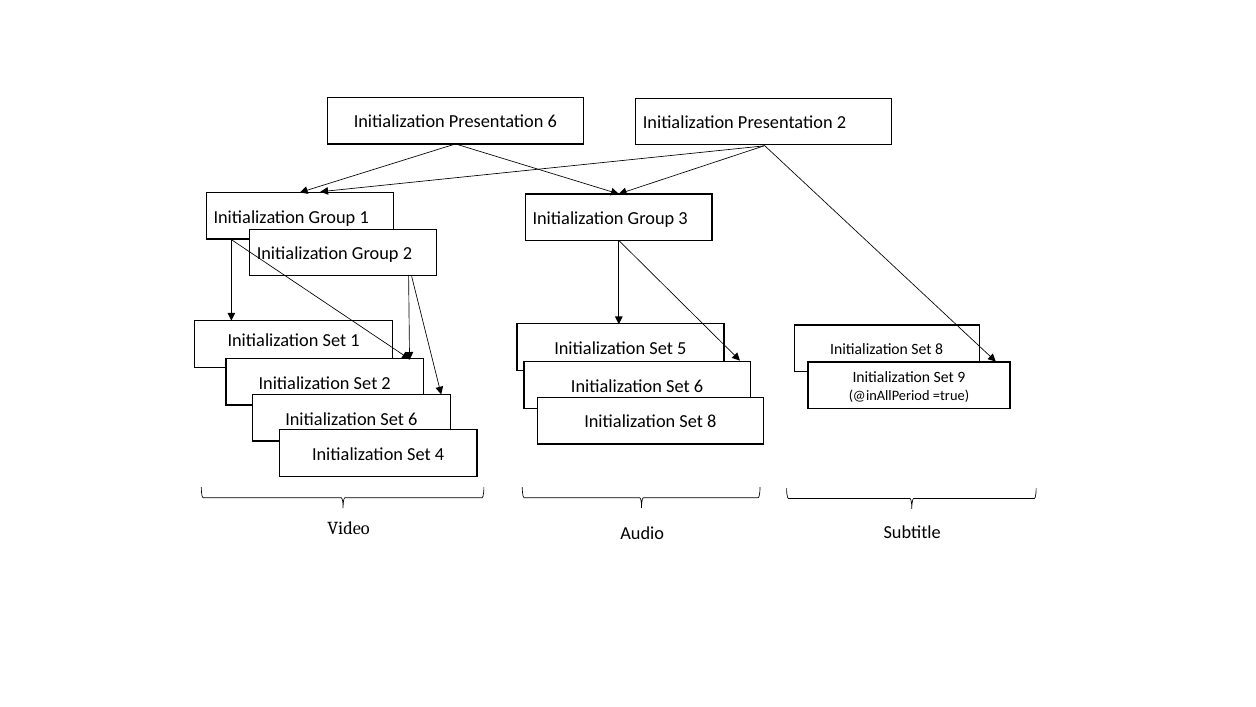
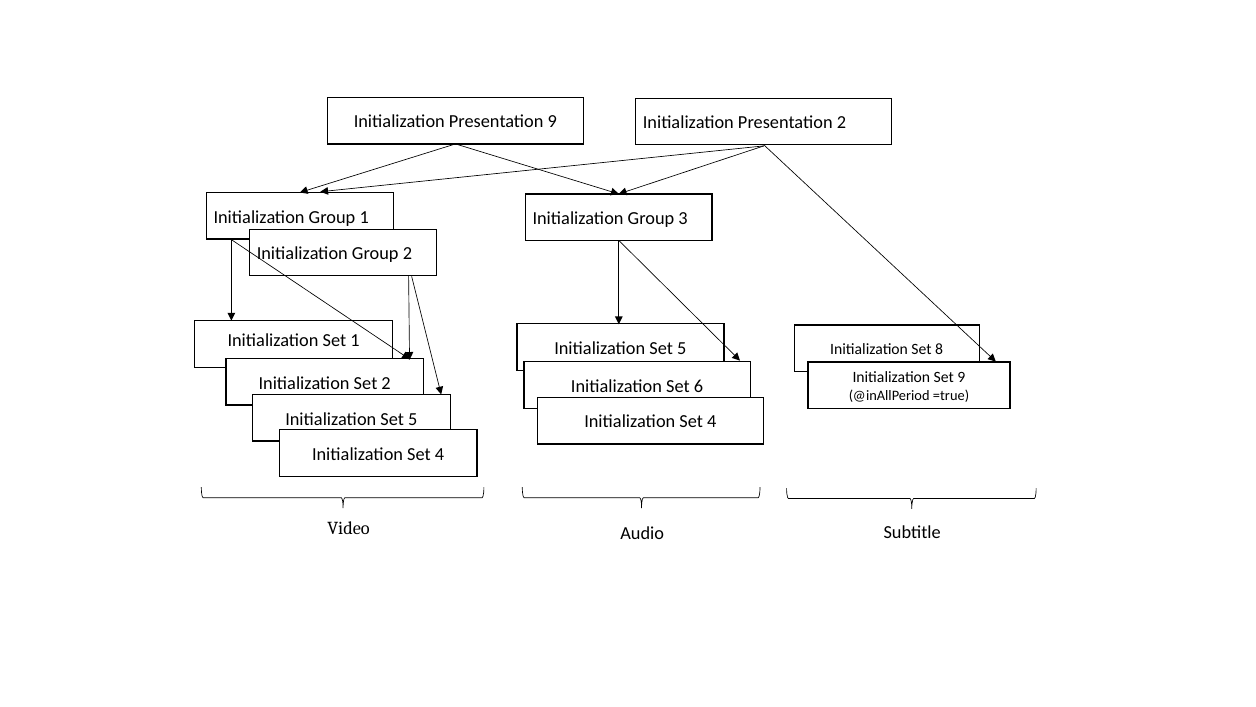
Presentation 6: 6 -> 9
6 at (413, 419): 6 -> 5
8 at (712, 422): 8 -> 4
